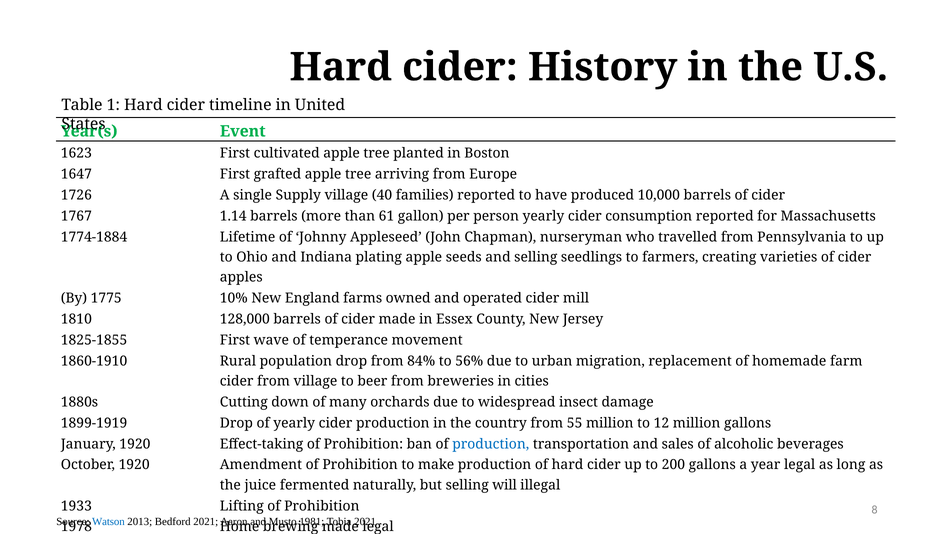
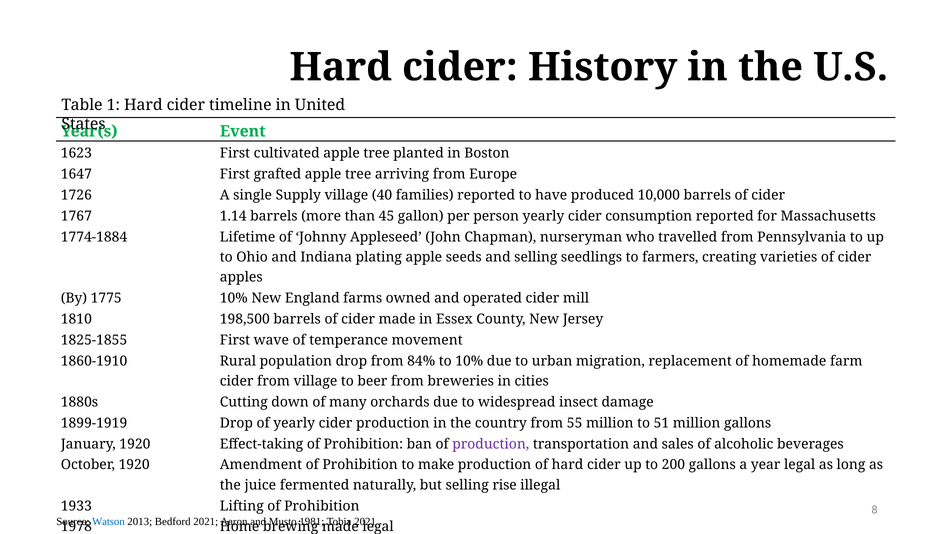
61: 61 -> 45
128,000: 128,000 -> 198,500
to 56%: 56% -> 10%
12: 12 -> 51
production at (491, 444) colour: blue -> purple
selling will: will -> rise
